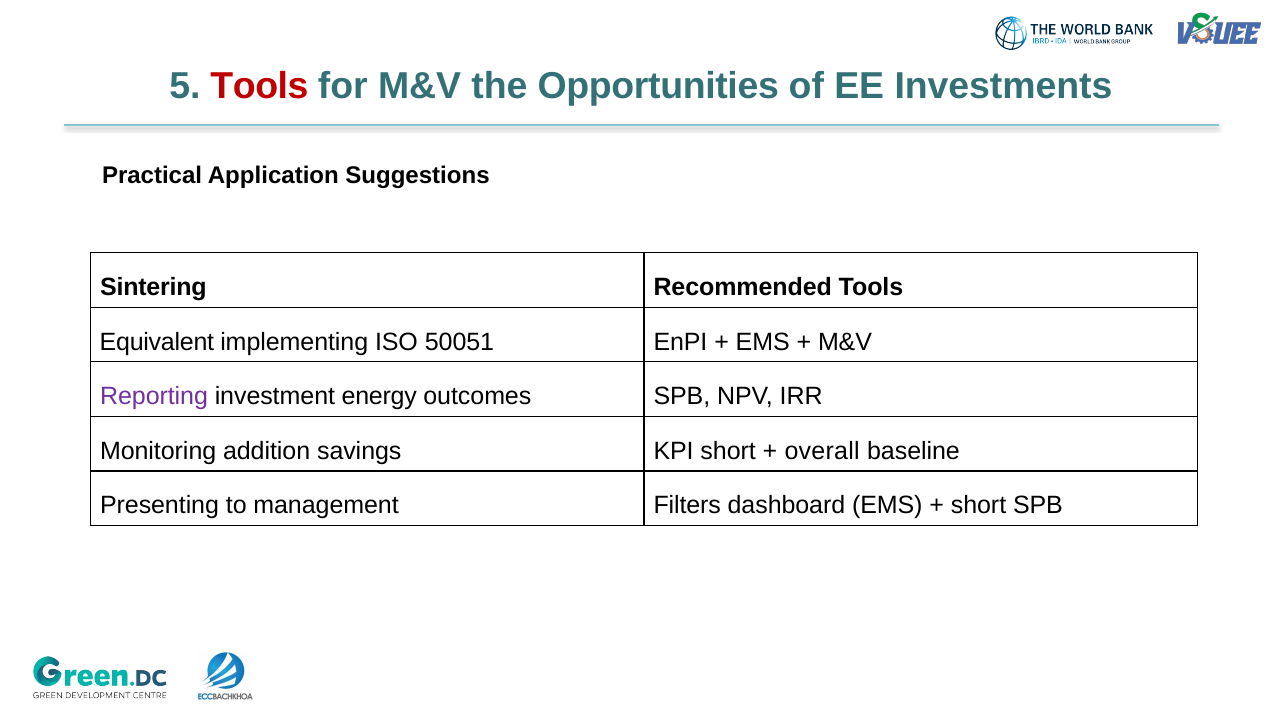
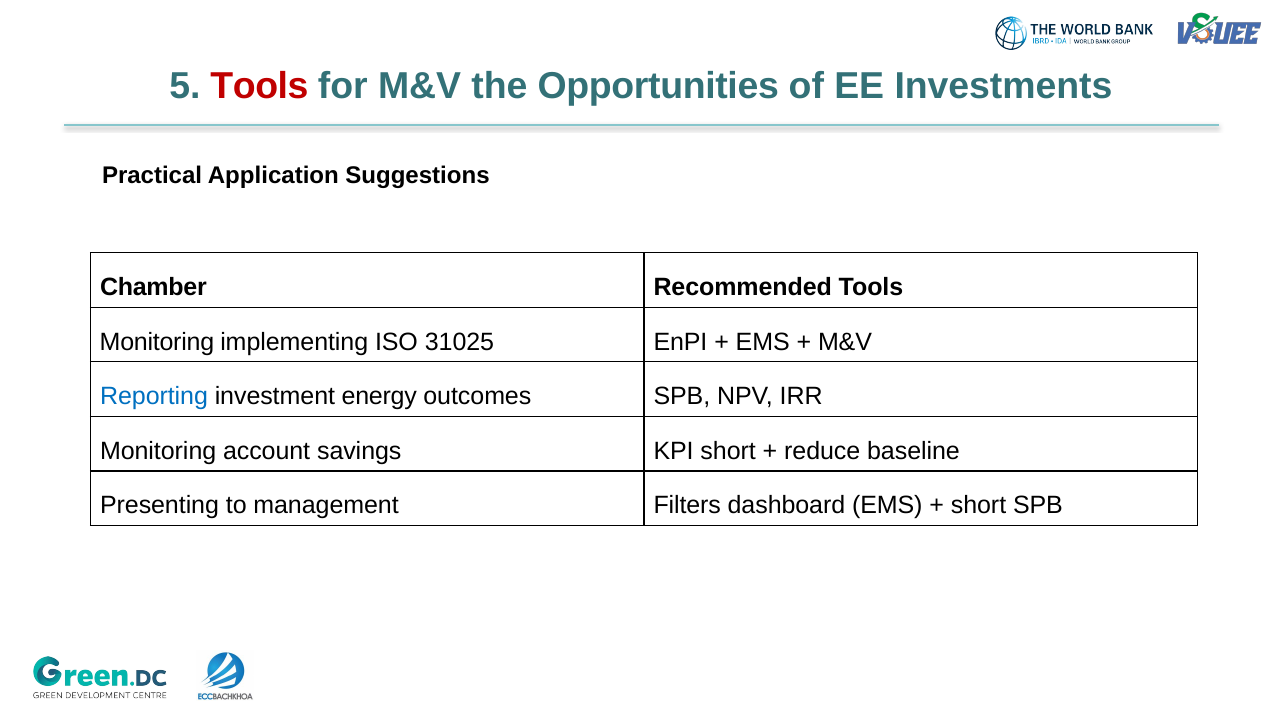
Sintering: Sintering -> Chamber
Equivalent at (157, 342): Equivalent -> Monitoring
50051: 50051 -> 31025
Reporting colour: purple -> blue
addition: addition -> account
overall: overall -> reduce
